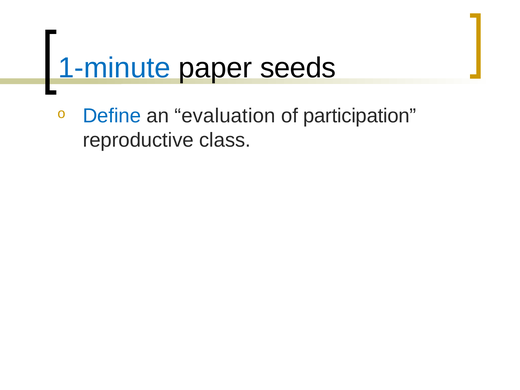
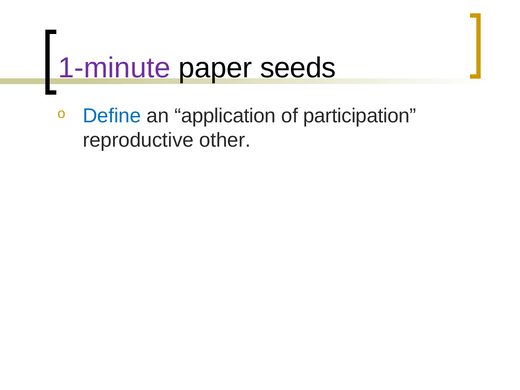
1-minute colour: blue -> purple
evaluation: evaluation -> application
class: class -> other
